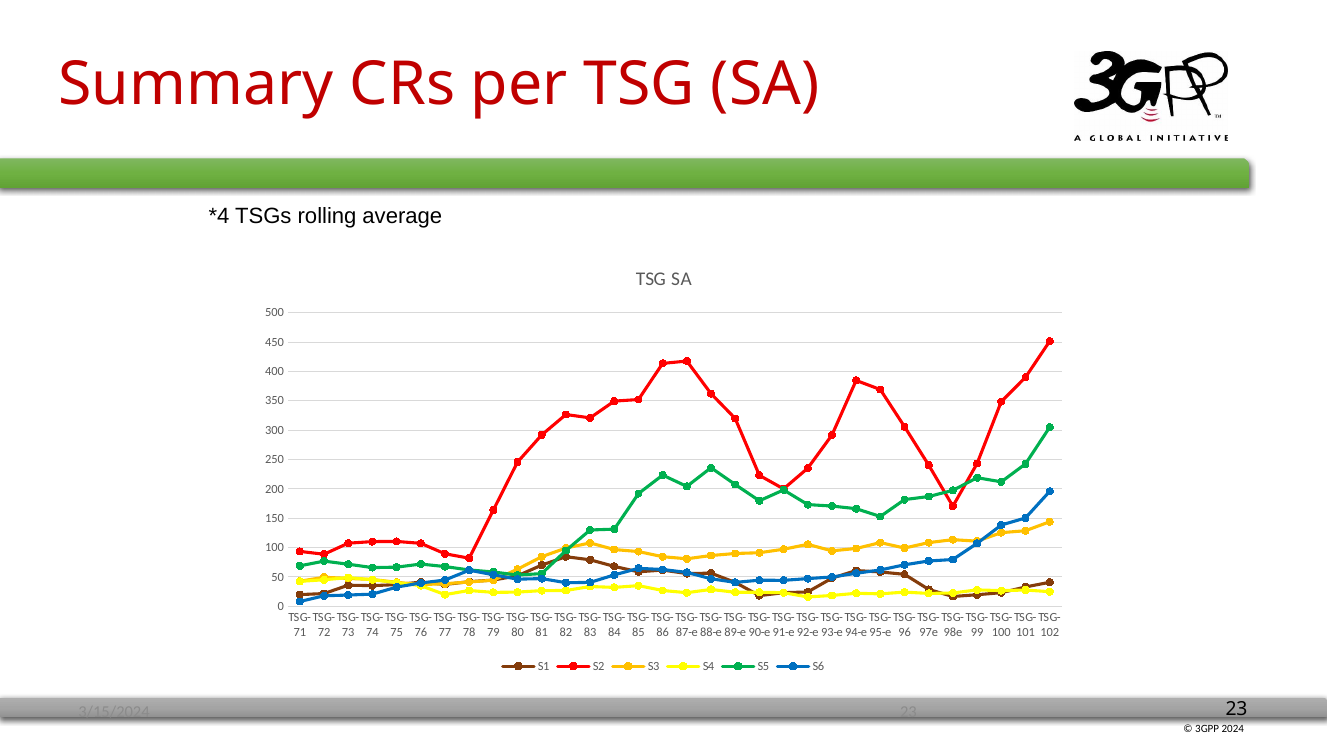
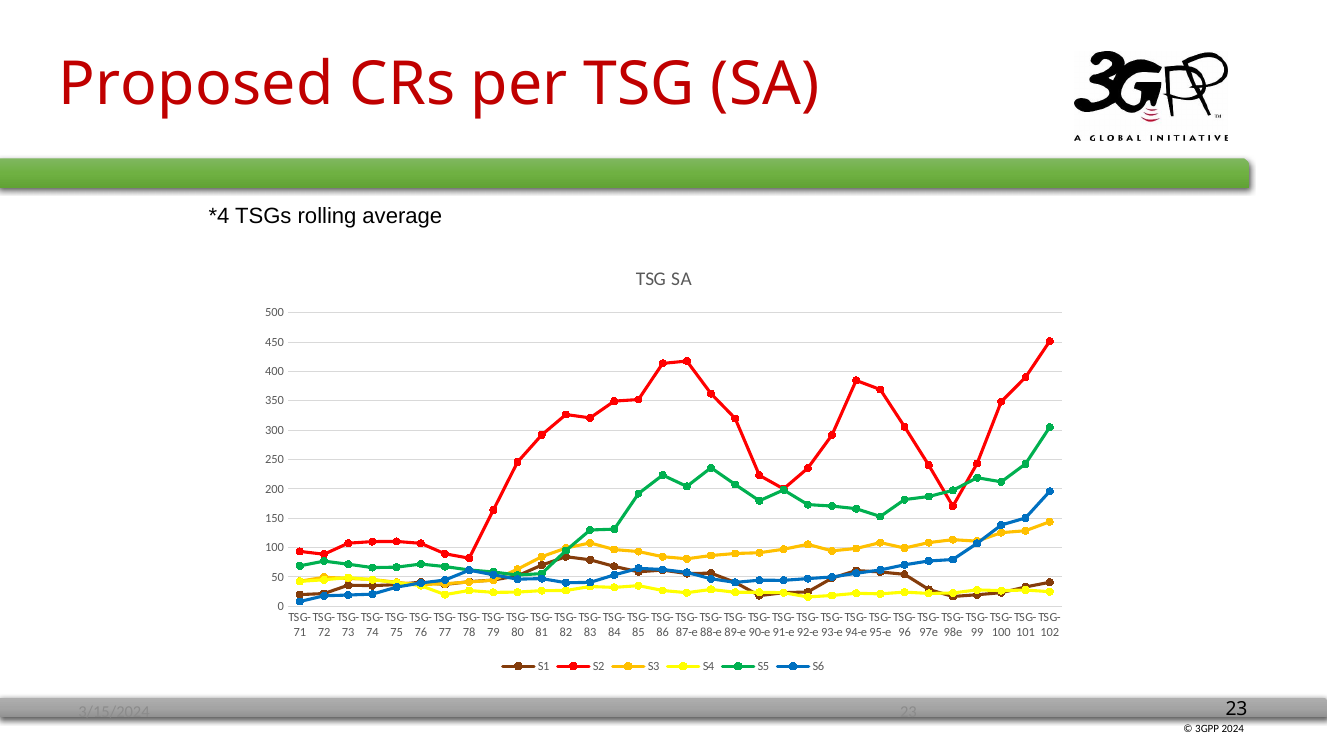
Summary: Summary -> Proposed
